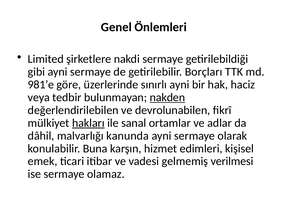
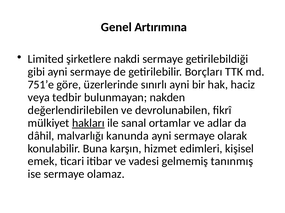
Önlemleri: Önlemleri -> Artırımına
981’e: 981’e -> 751’e
nakden underline: present -> none
verilmesi: verilmesi -> tanınmış
